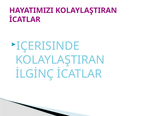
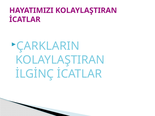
IÇERISINDE: IÇERISINDE -> ÇARKLARIN
